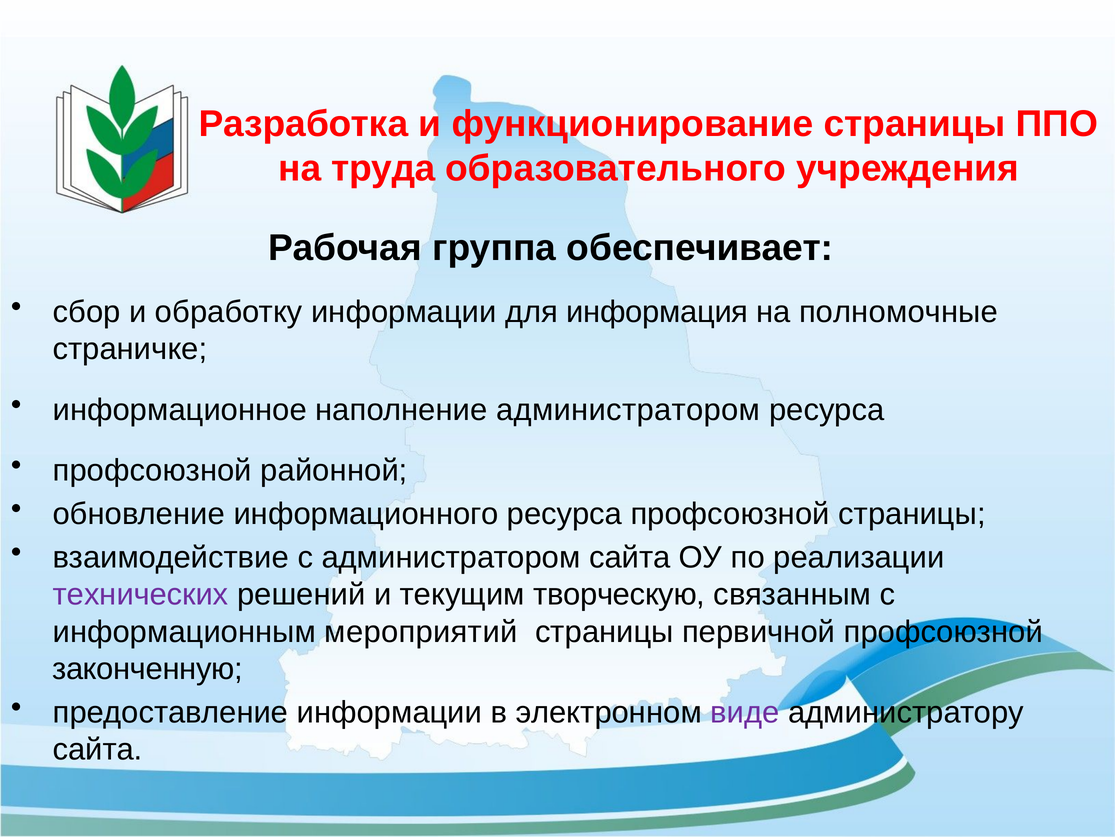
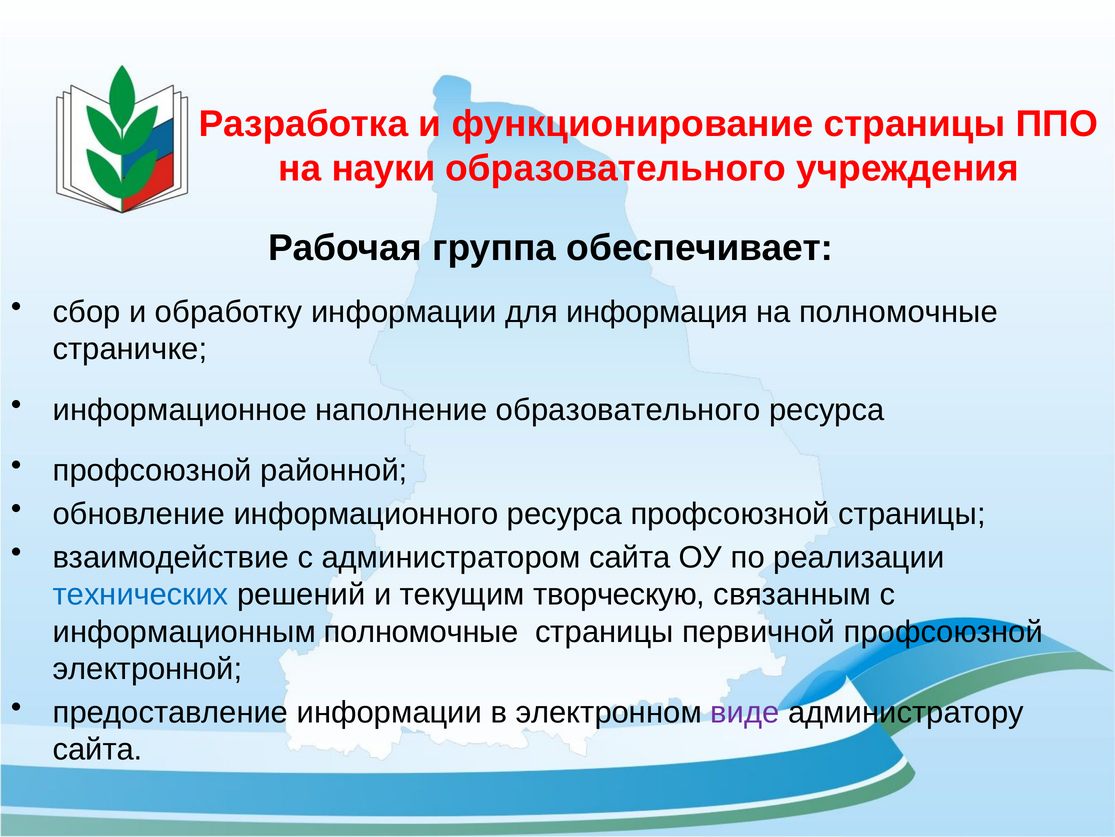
труда: труда -> науки
наполнение администратором: администратором -> образовательного
технических colour: purple -> blue
информационным мероприятий: мероприятий -> полномочные
законченную: законченную -> электронной
